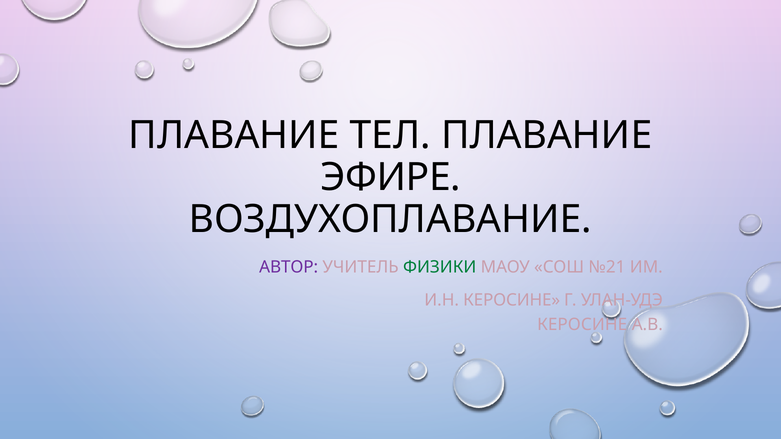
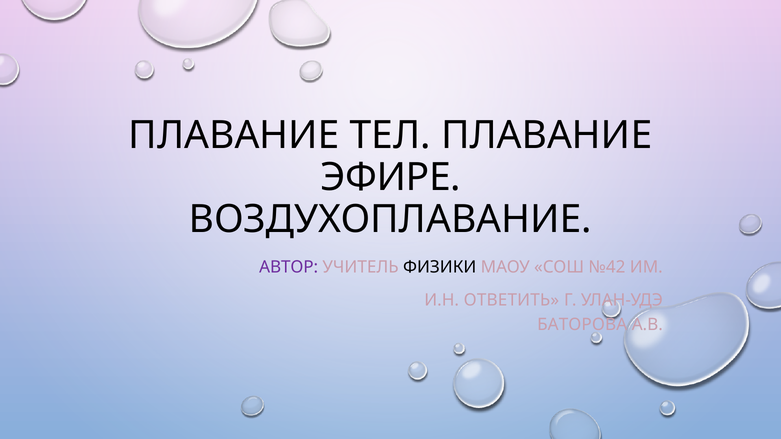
ФИЗИКИ colour: green -> black
№21: №21 -> №42
И.Н КЕРОСИНЕ: КЕРОСИНЕ -> ОТВЕТИТЬ
КЕРОСИНЕ at (582, 325): КЕРОСИНЕ -> БАТОРОВА
